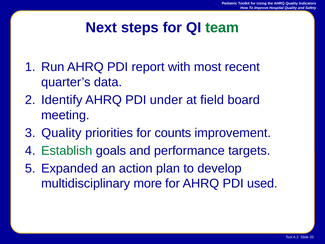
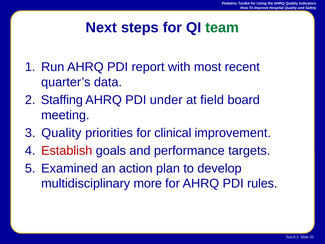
Identify: Identify -> Staffing
counts: counts -> clinical
Establish colour: green -> red
Expanded: Expanded -> Examined
used: used -> rules
